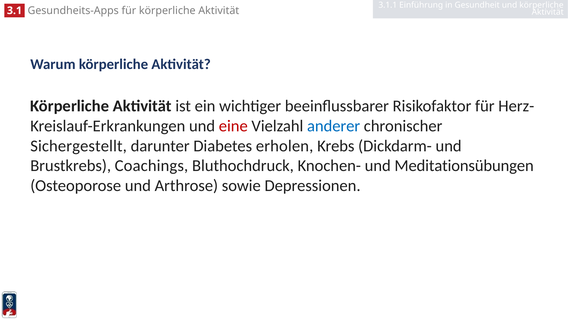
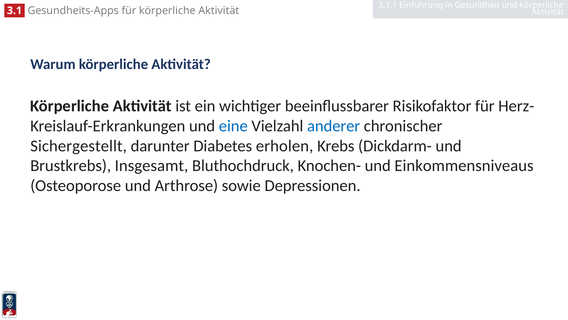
eine colour: red -> blue
Coachings: Coachings -> Insgesamt
Meditationsübungen: Meditationsübungen -> Einkommensniveaus
